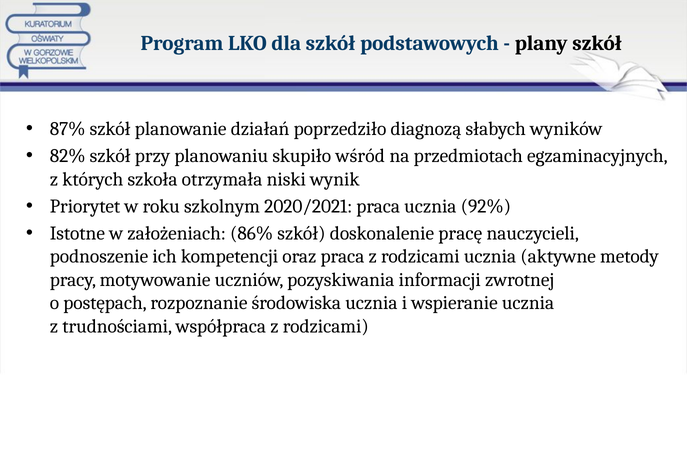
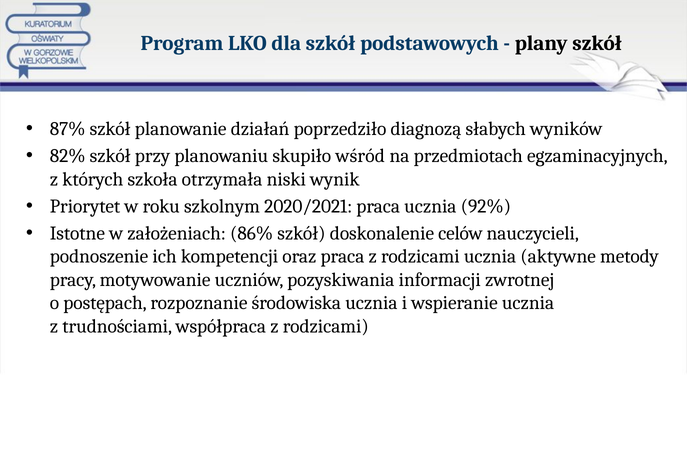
pracę: pracę -> celów
